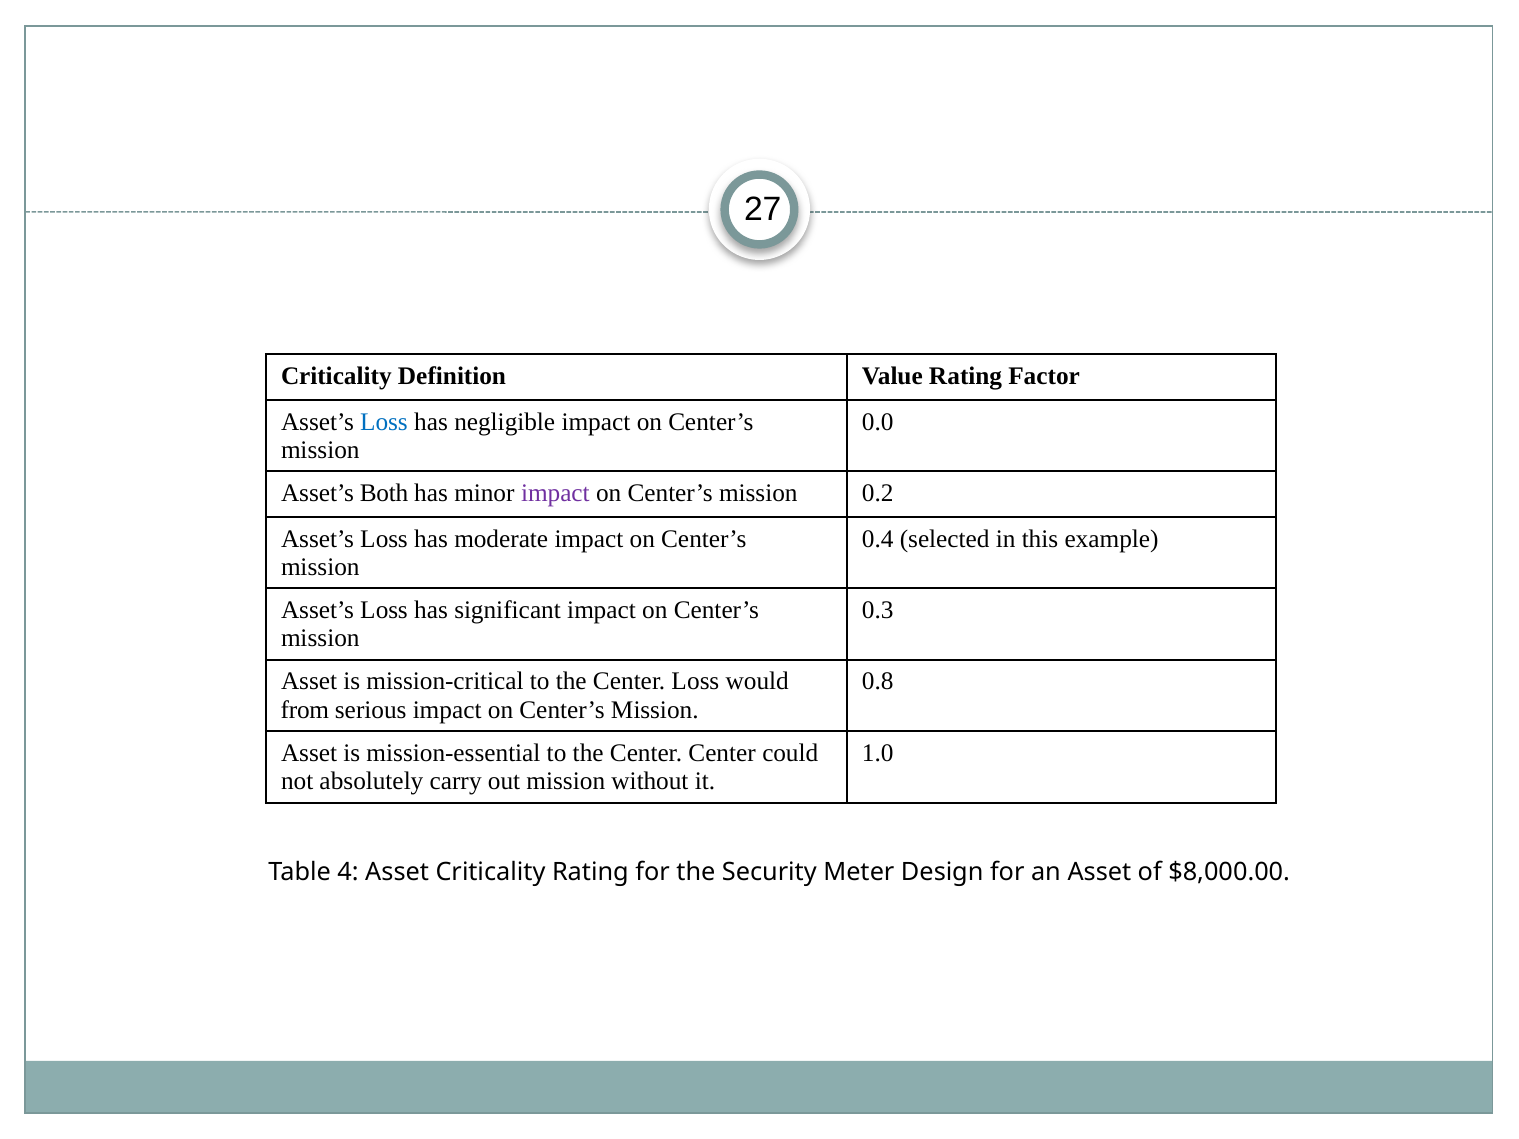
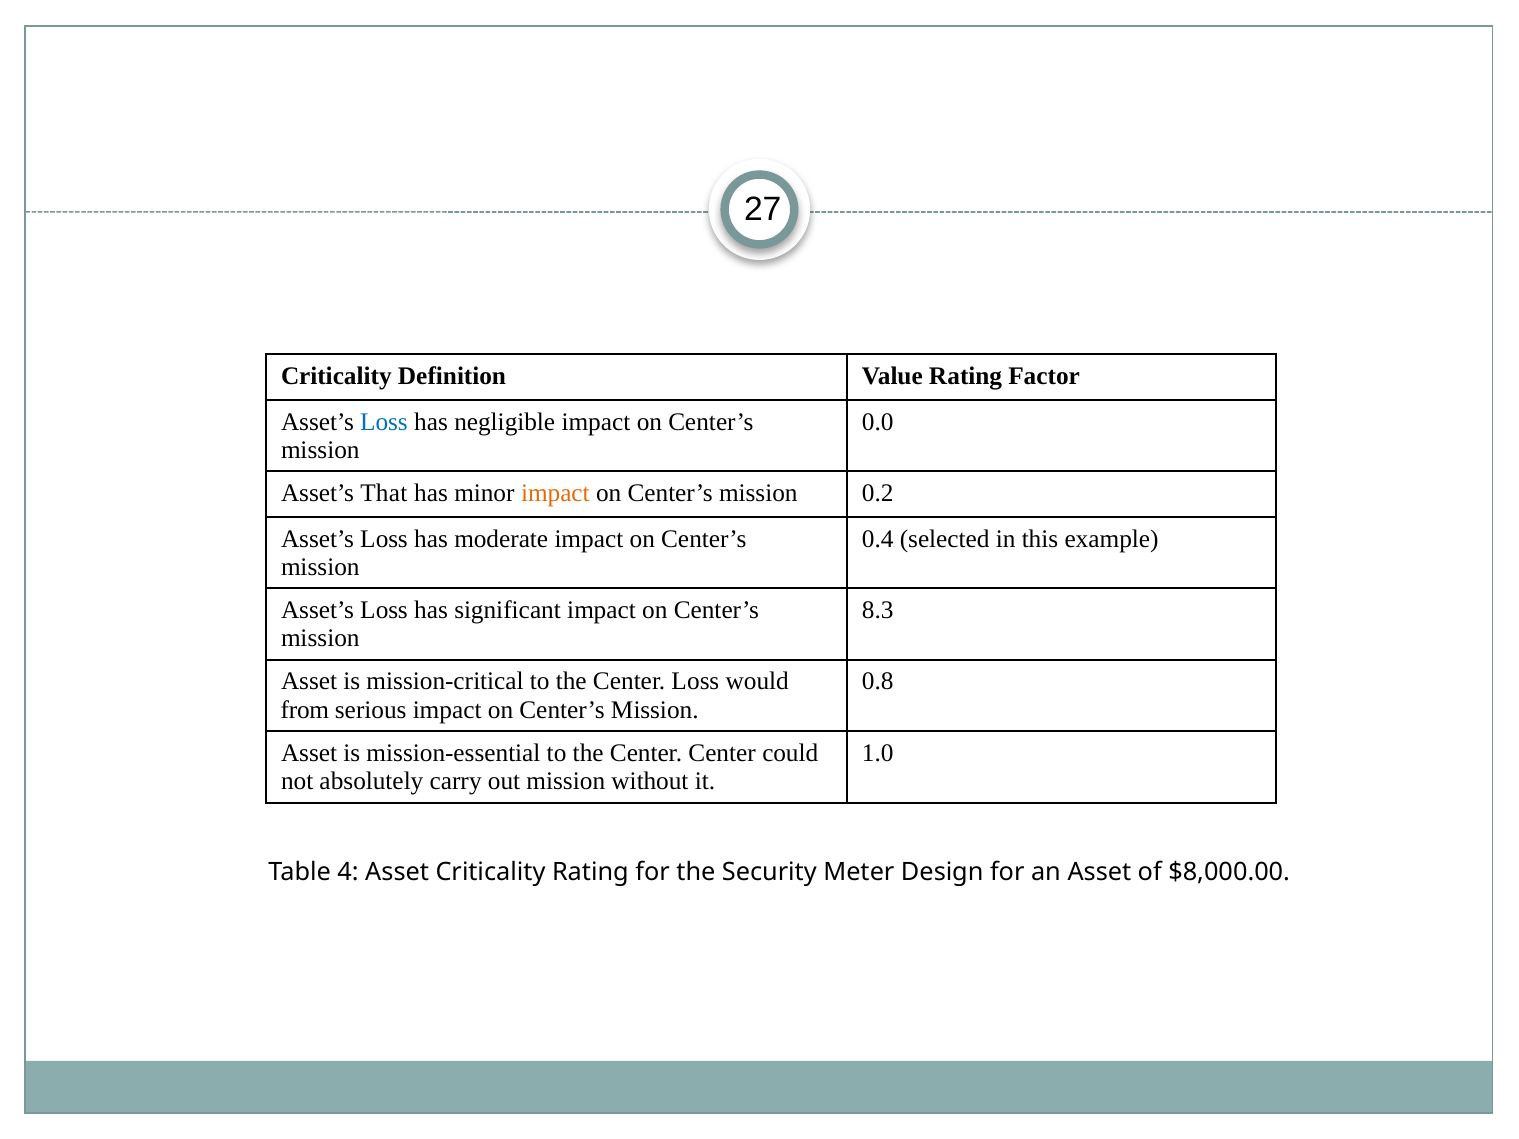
Both: Both -> That
impact at (555, 493) colour: purple -> orange
0.3: 0.3 -> 8.3
